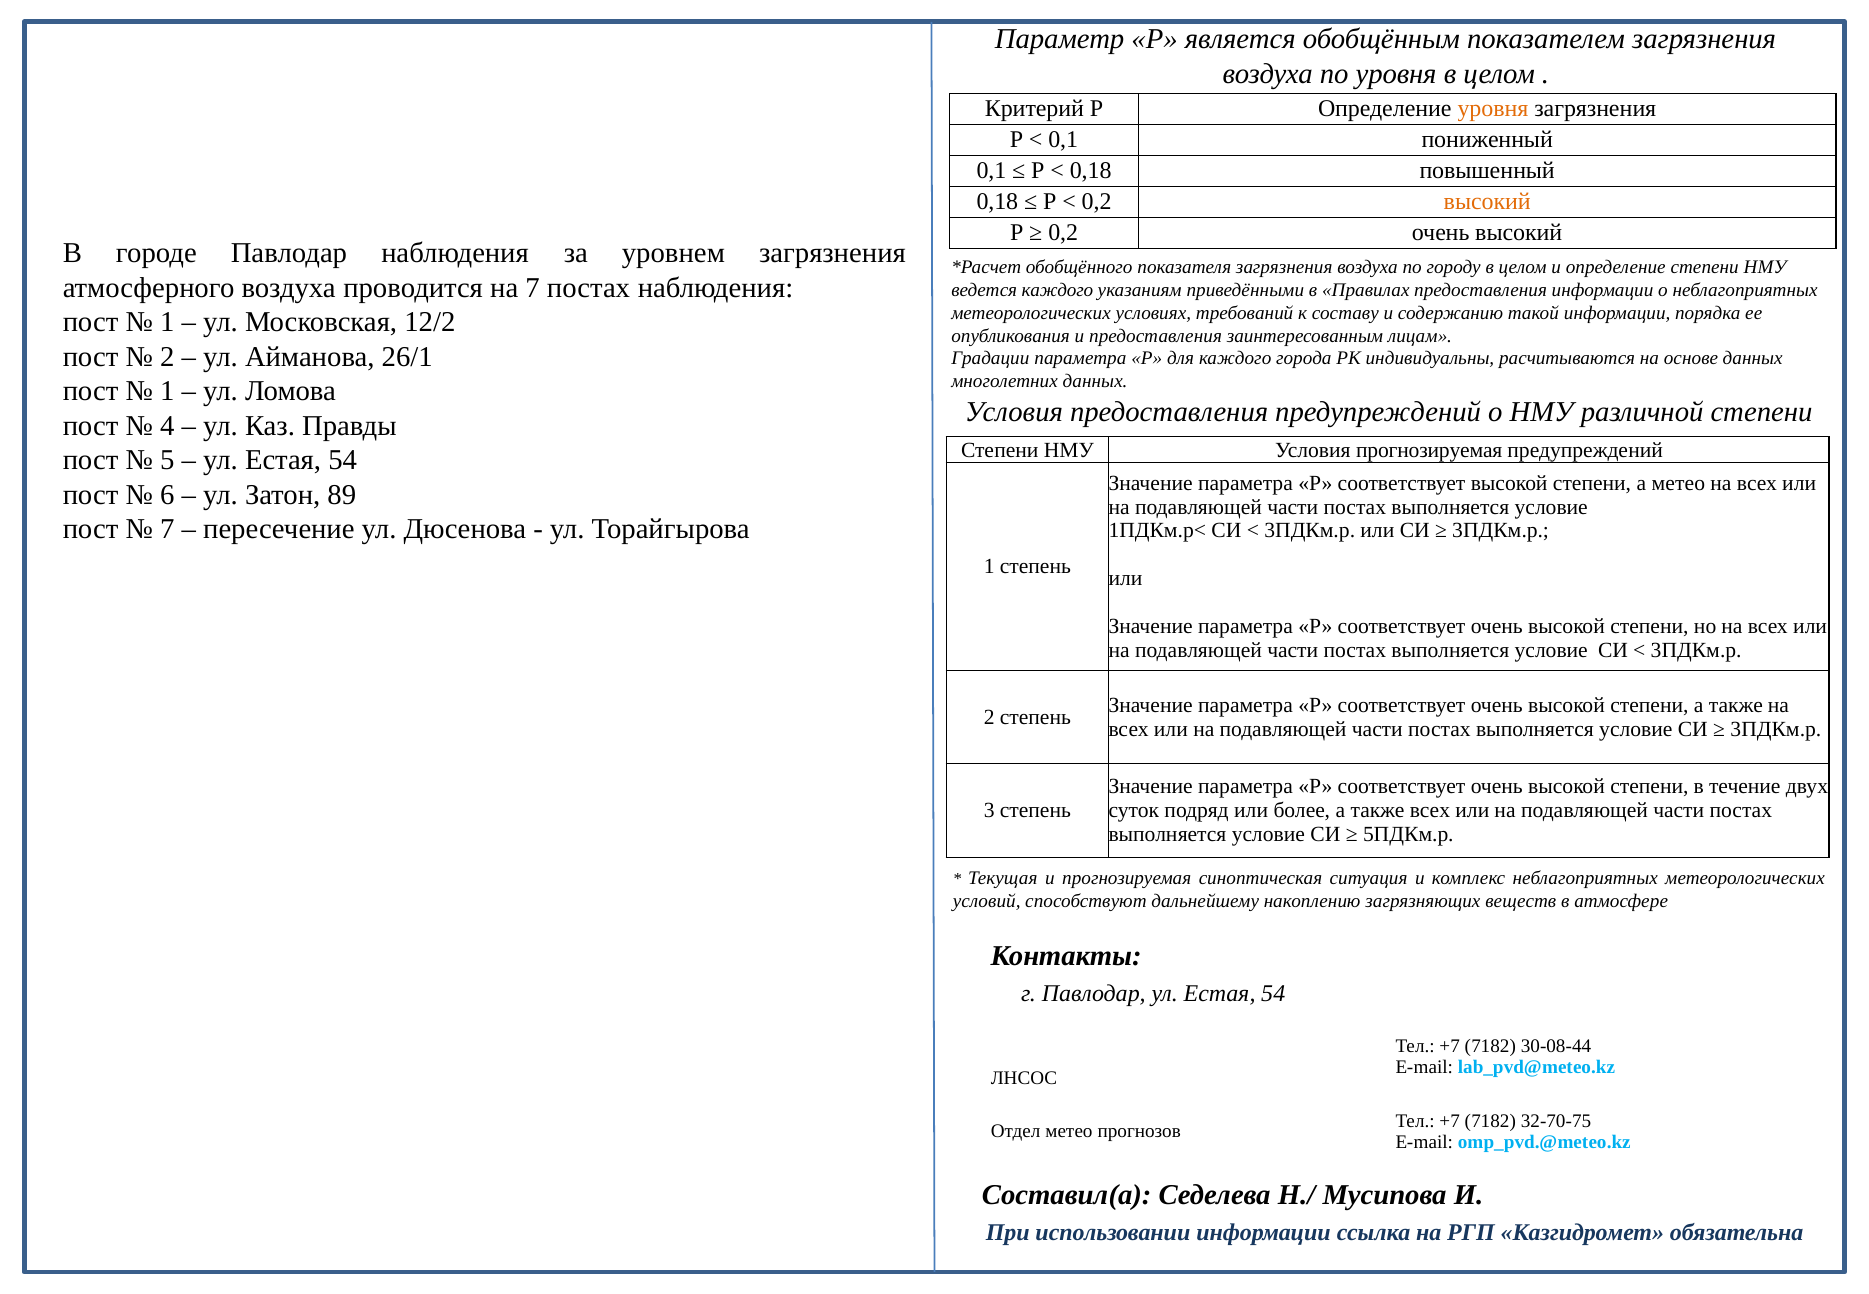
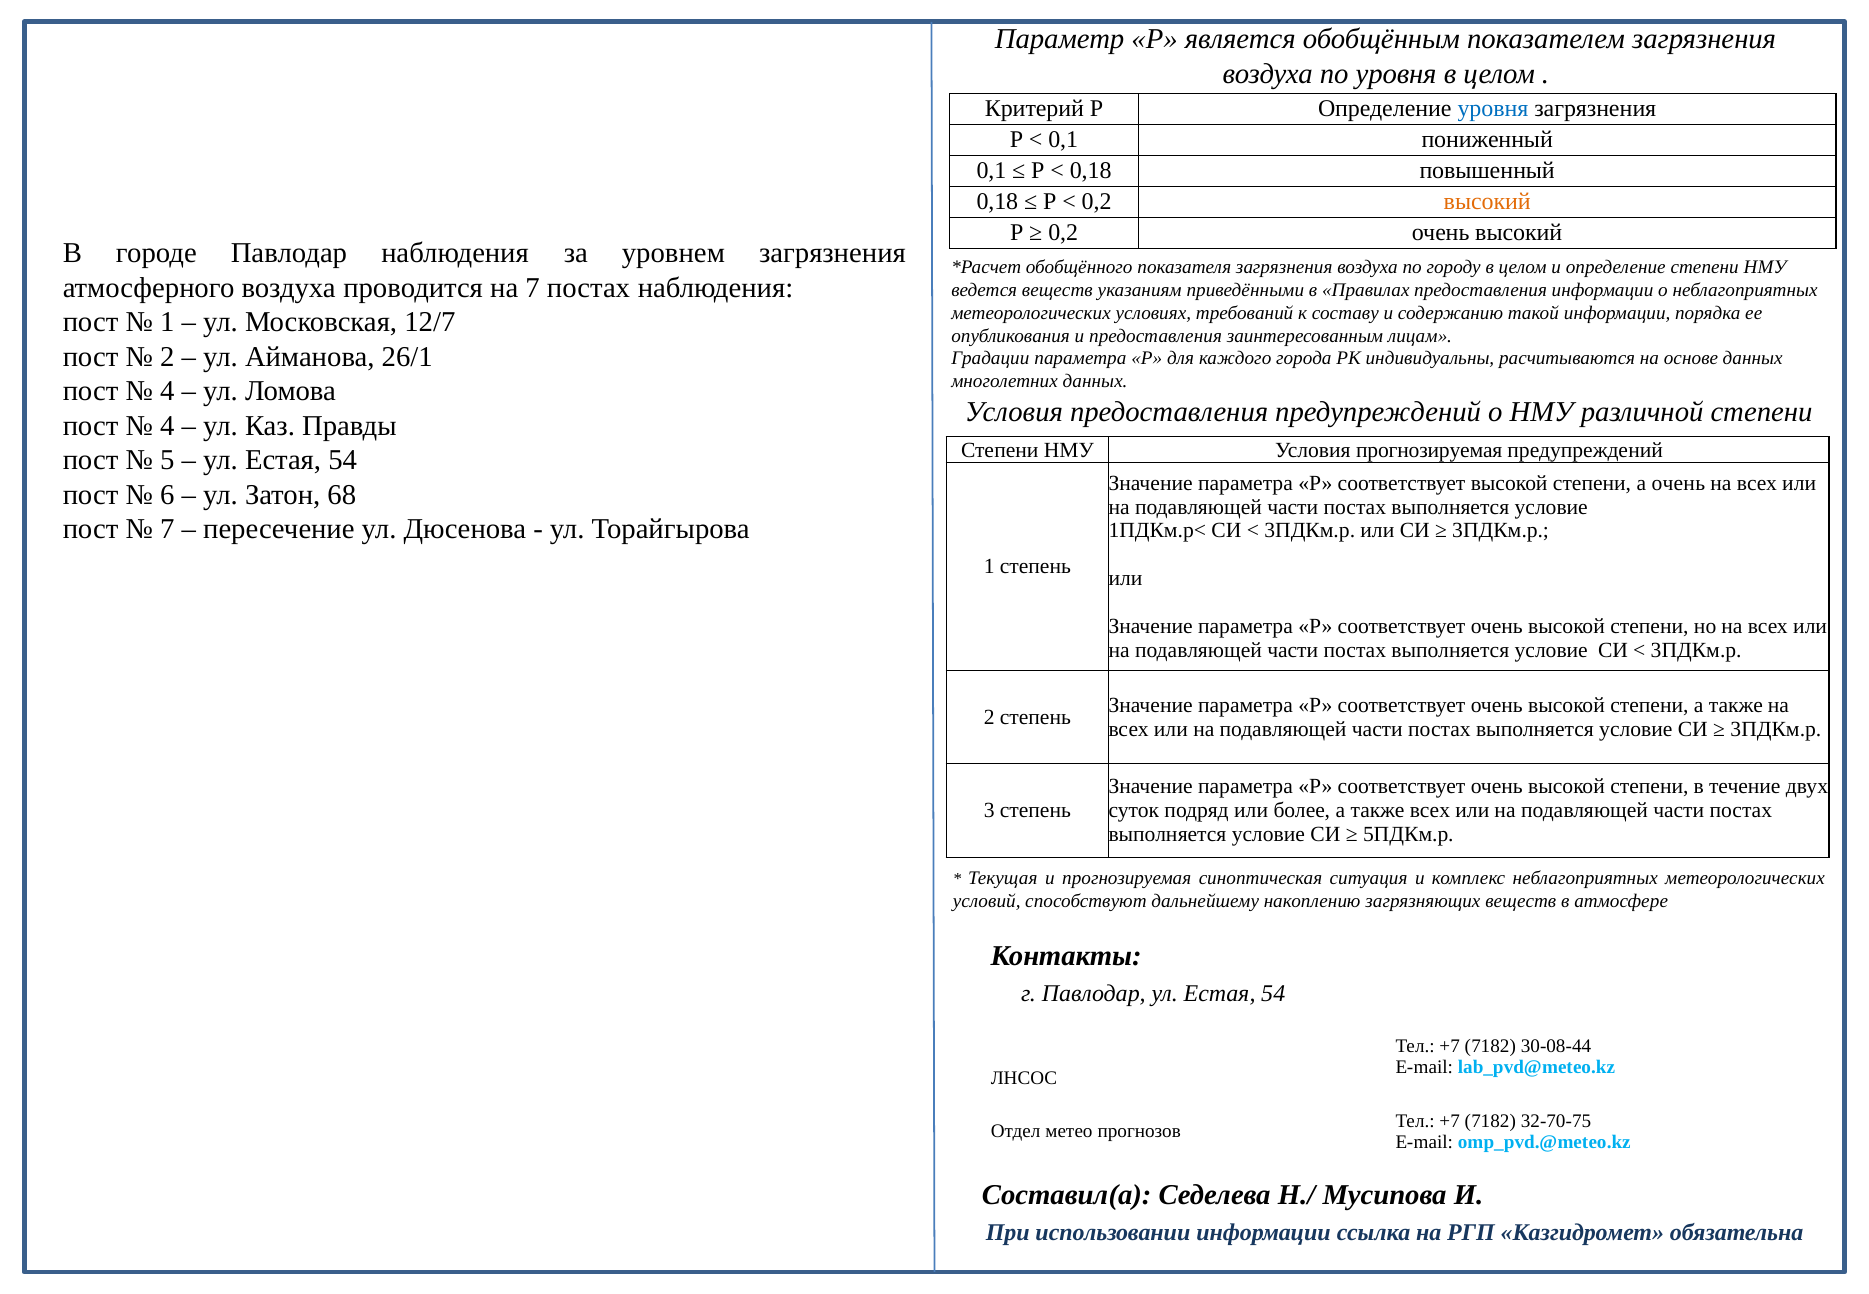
уровня at (1493, 109) colour: orange -> blue
ведется каждого: каждого -> веществ
12/2: 12/2 -> 12/7
1 at (167, 391): 1 -> 4
а метео: метео -> очень
89: 89 -> 68
